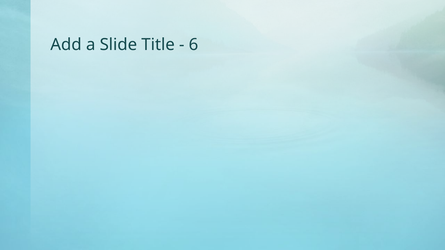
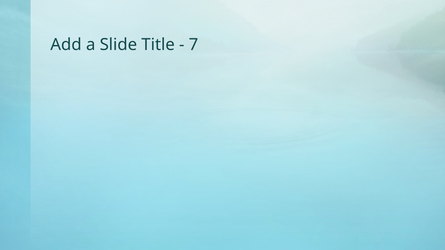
6: 6 -> 7
